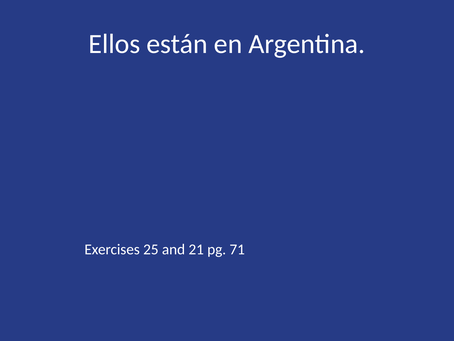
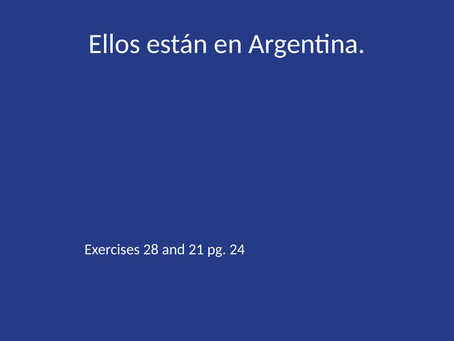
25: 25 -> 28
71: 71 -> 24
